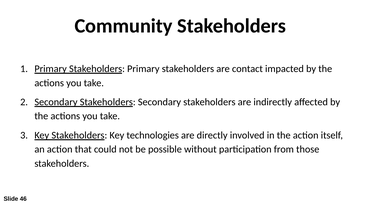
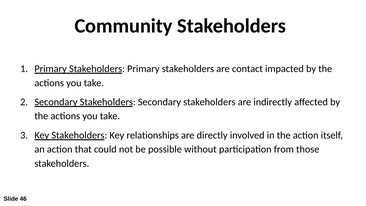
technologies: technologies -> relationships
